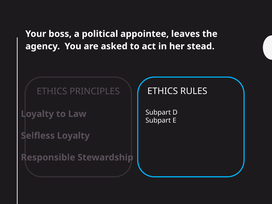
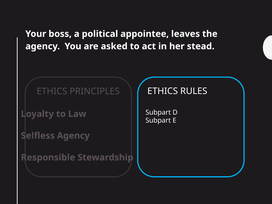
Selfless Loyalty: Loyalty -> Agency
